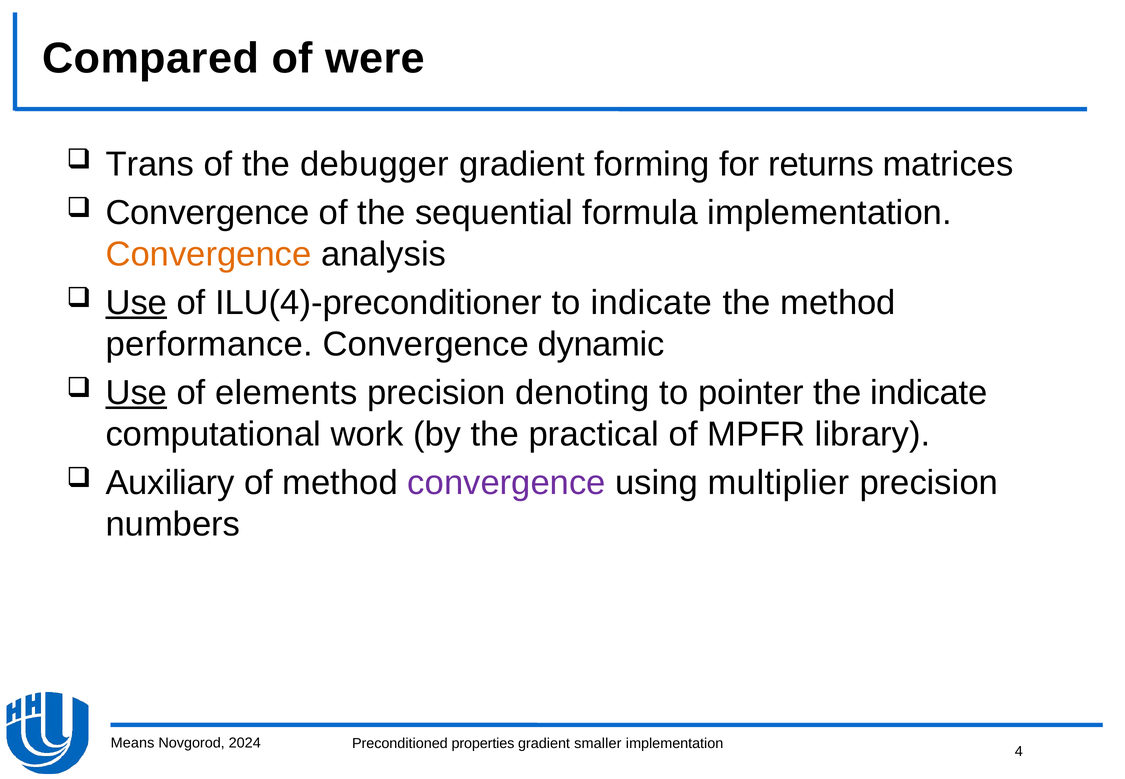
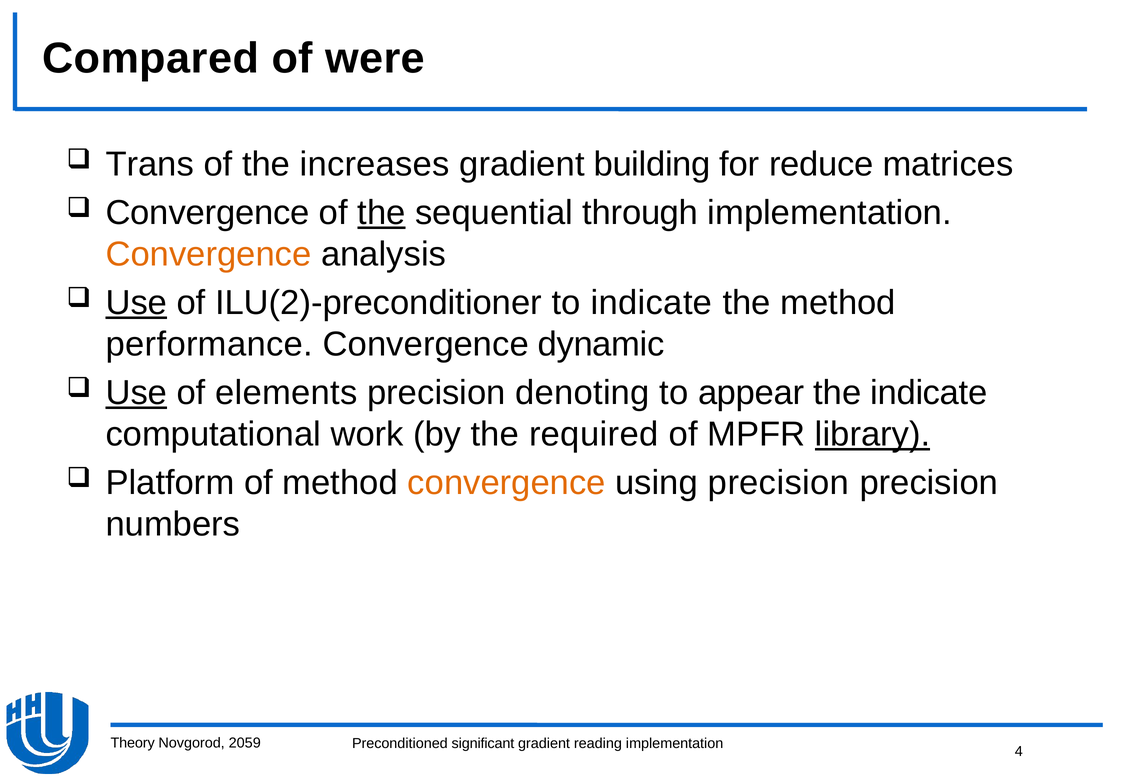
debugger: debugger -> increases
forming: forming -> building
returns: returns -> reduce
the at (382, 213) underline: none -> present
formula: formula -> through
ILU(4)-preconditioner: ILU(4)-preconditioner -> ILU(2)-preconditioner
pointer: pointer -> appear
practical: practical -> required
library underline: none -> present
Auxiliary: Auxiliary -> Platform
convergence at (507, 483) colour: purple -> orange
using multiplier: multiplier -> precision
Means: Means -> Theory
2024: 2024 -> 2059
properties: properties -> significant
smaller: smaller -> reading
